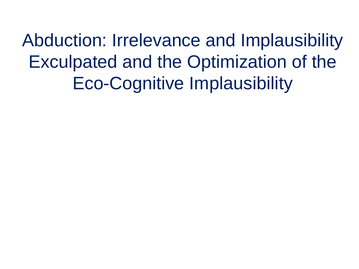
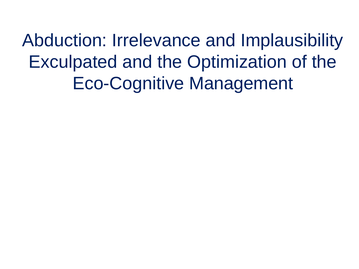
Eco-Cognitive Implausibility: Implausibility -> Management
